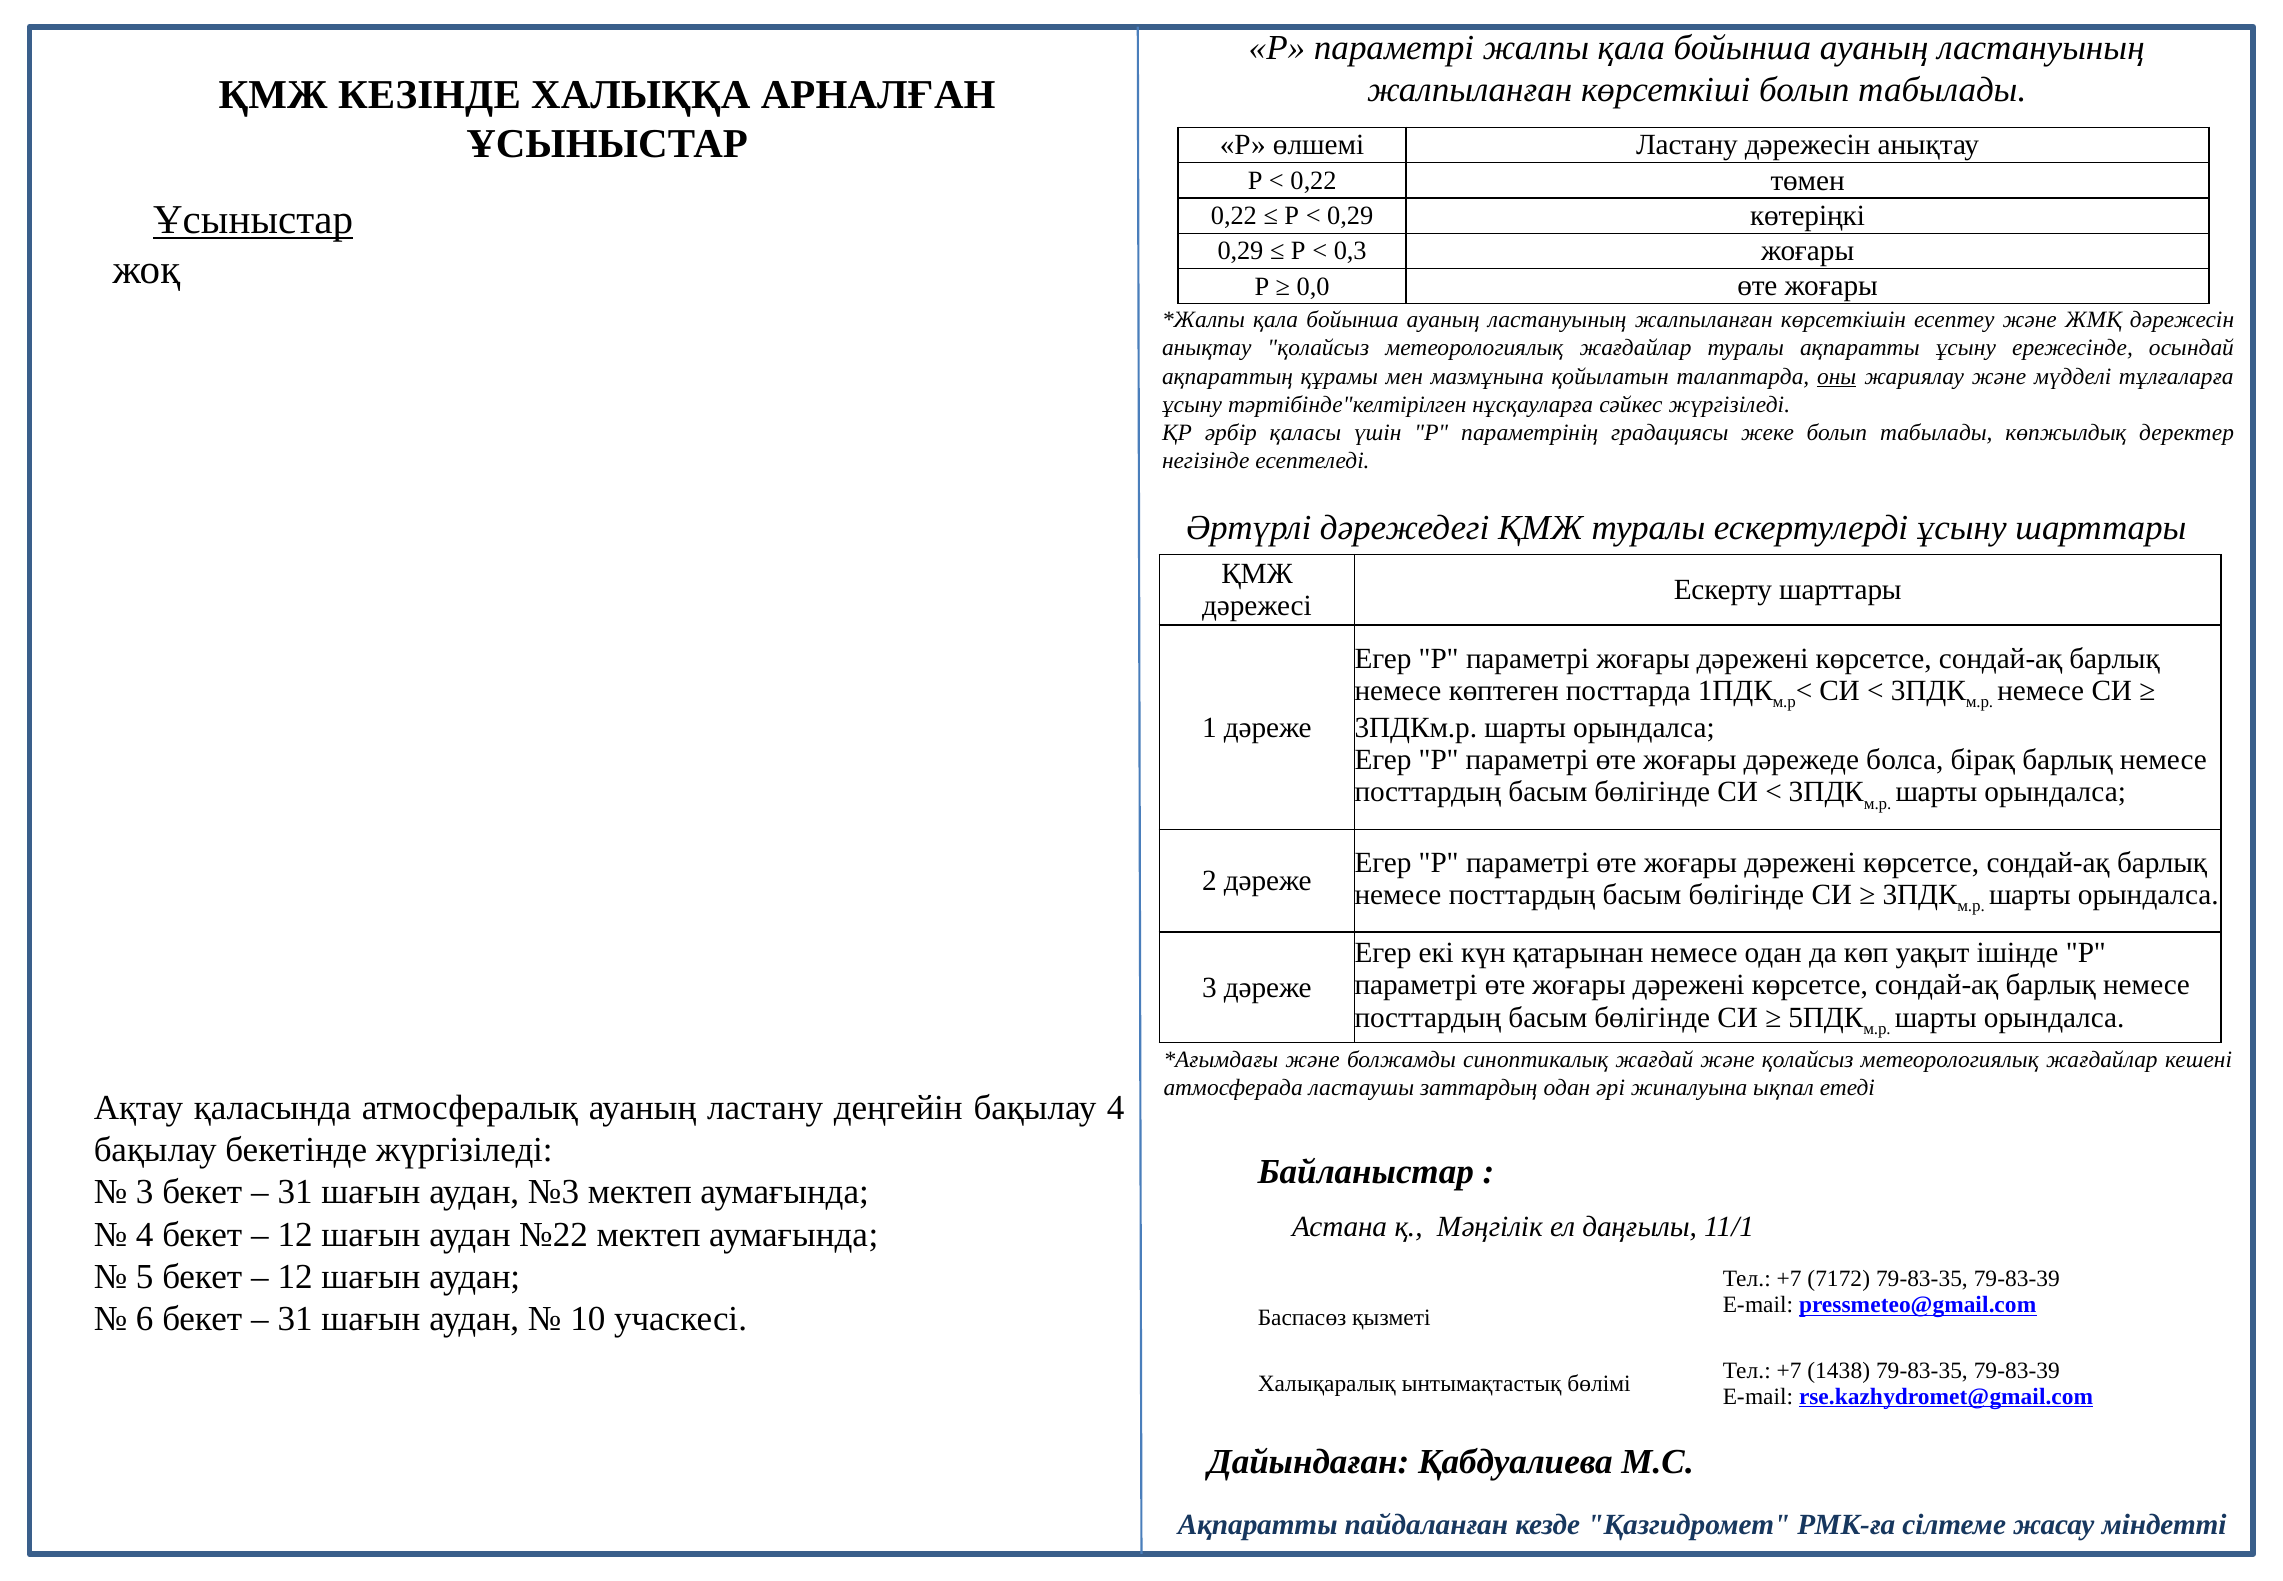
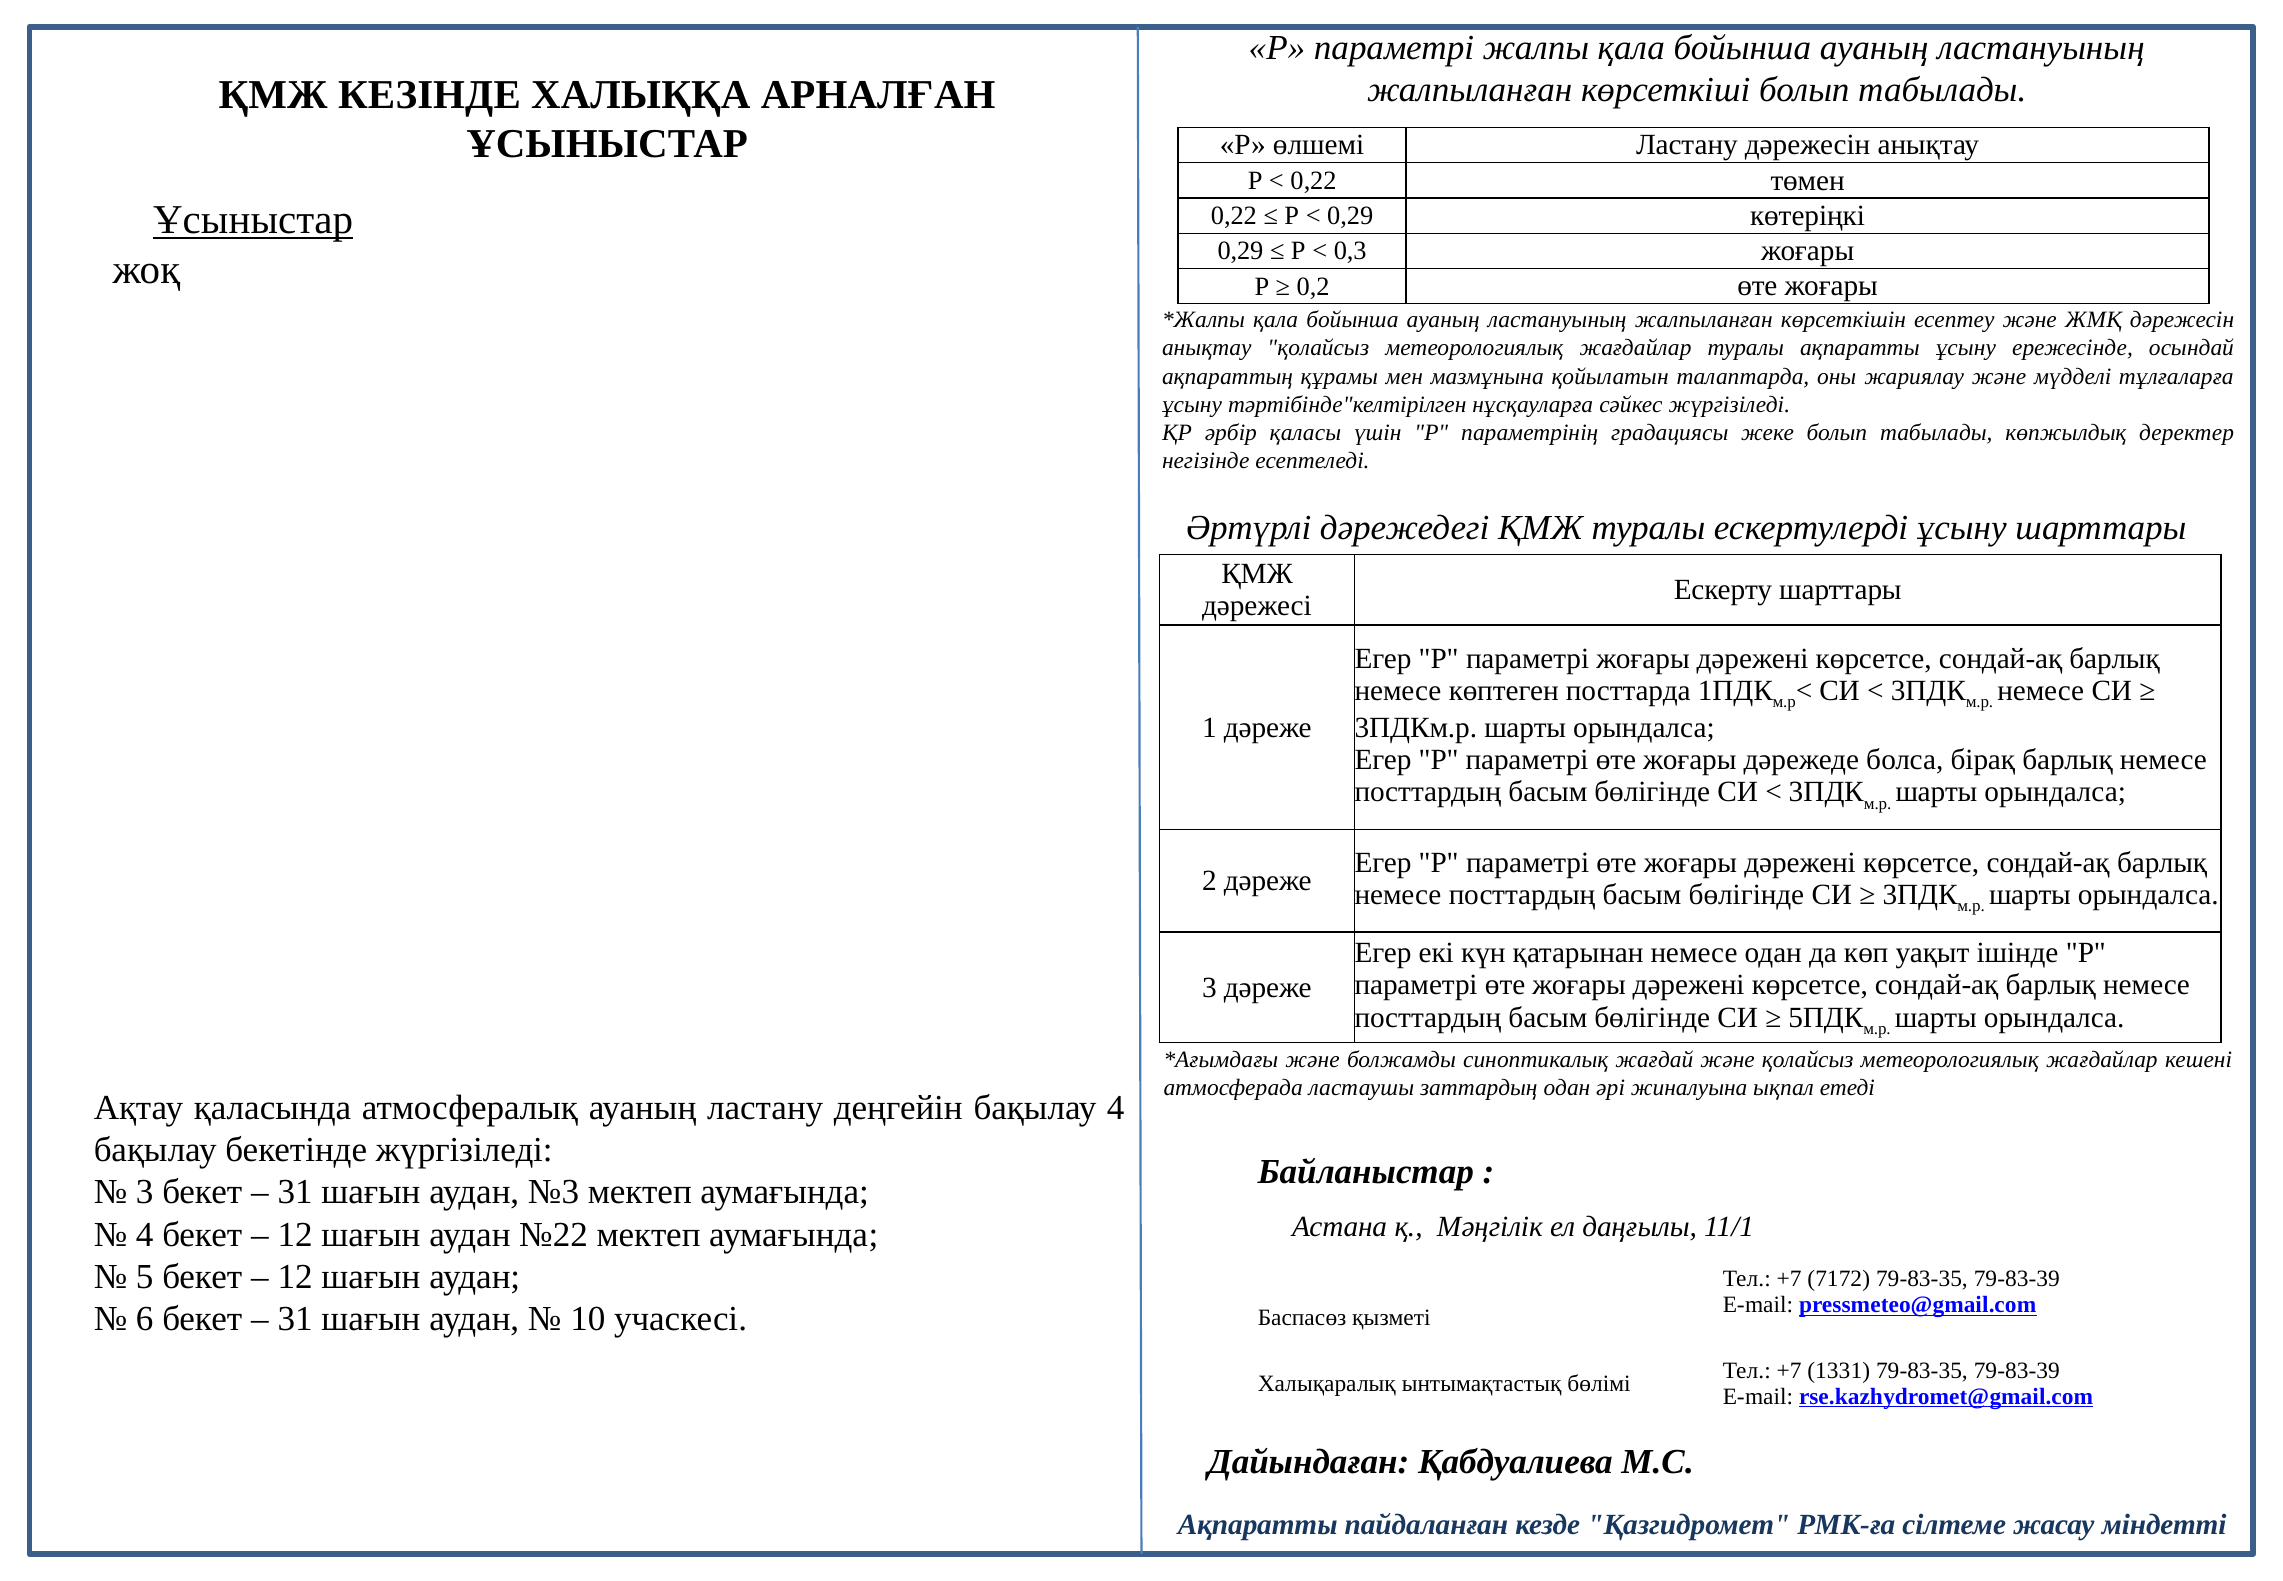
0,0: 0,0 -> 0,2
оны underline: present -> none
1438: 1438 -> 1331
